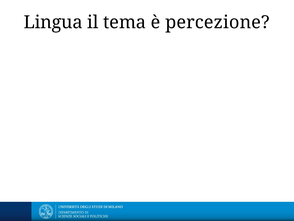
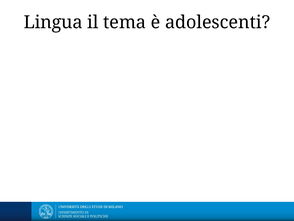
percezione: percezione -> adolescenti
